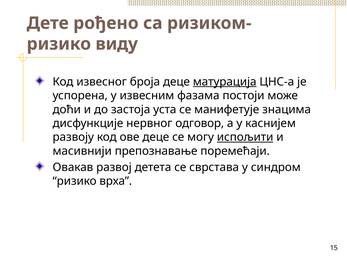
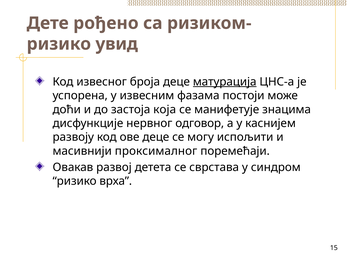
виду: виду -> увид
уста: уста -> која
испољити underline: present -> none
препознавање: препознавање -> проксималног
